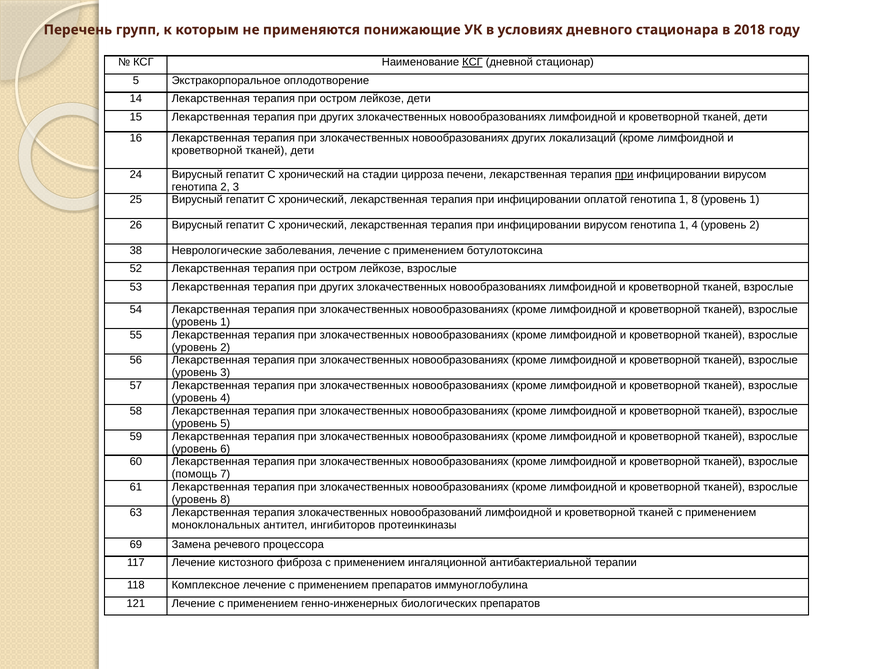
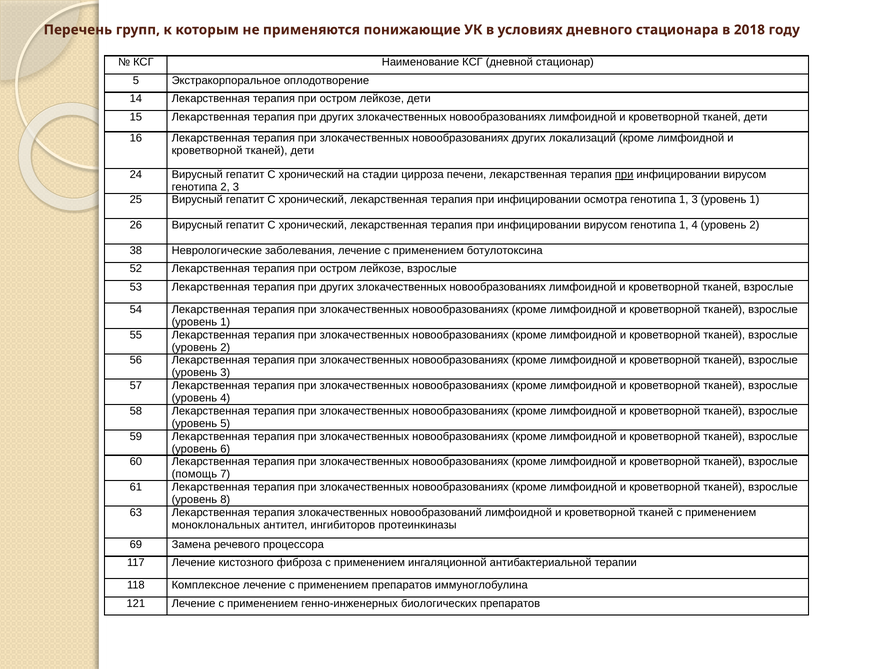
КСГ at (472, 62) underline: present -> none
оплатой: оплатой -> осмотра
1 8: 8 -> 3
